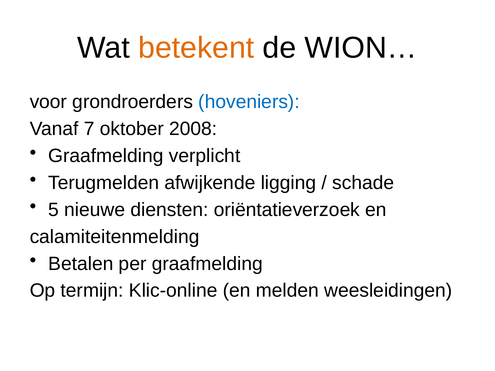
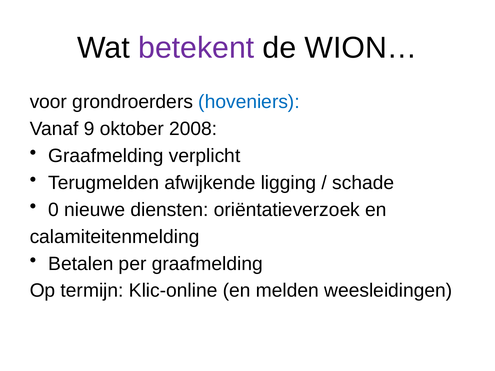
betekent colour: orange -> purple
7: 7 -> 9
5: 5 -> 0
